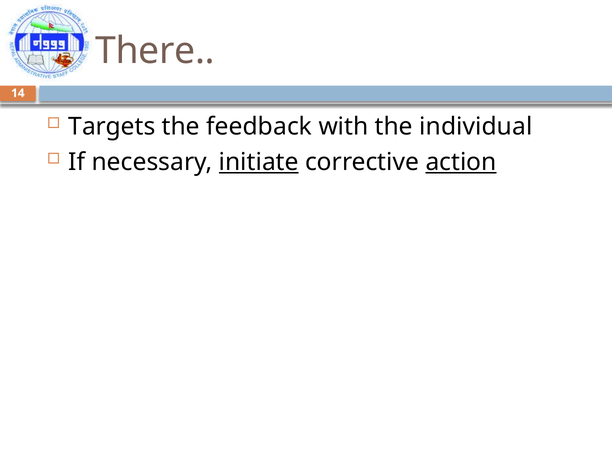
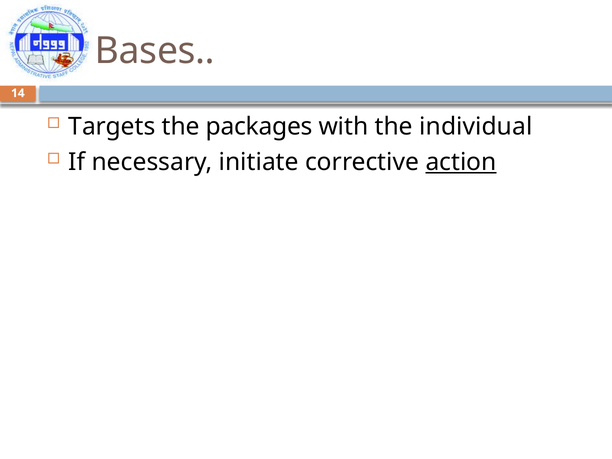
There: There -> Bases
feedback: feedback -> packages
initiate underline: present -> none
